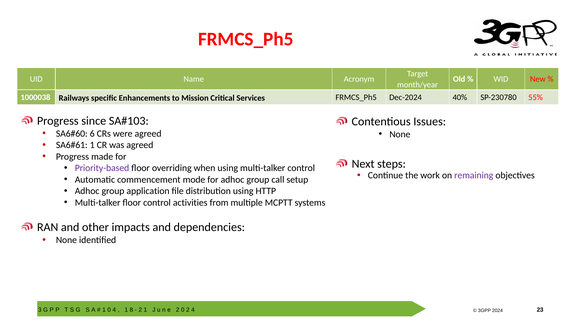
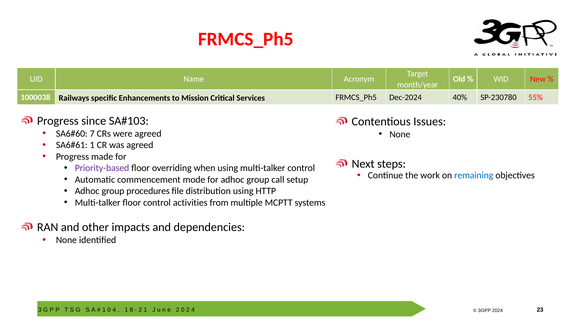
6: 6 -> 7
remaining colour: purple -> blue
application: application -> procedures
